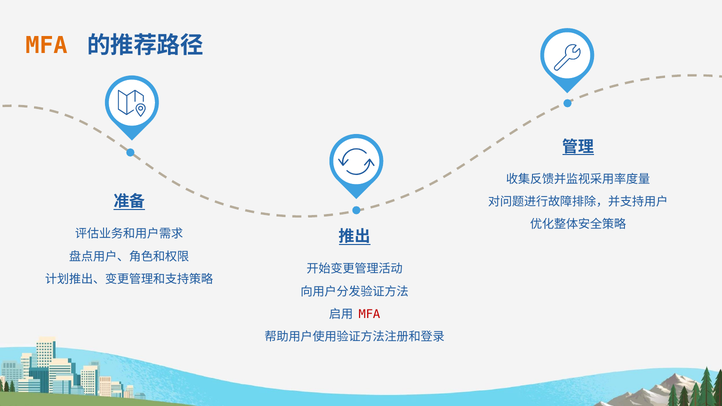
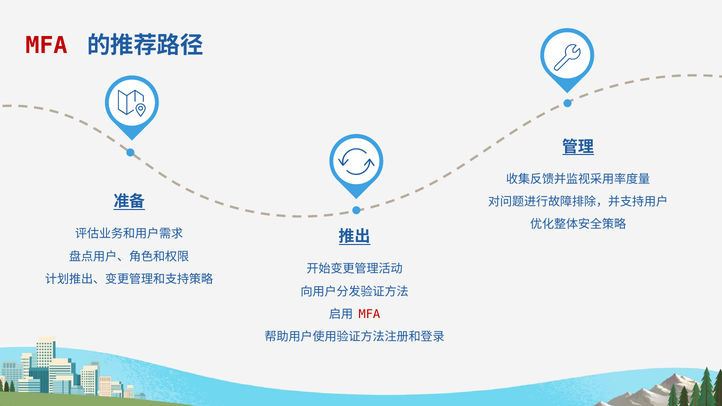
MFA at (46, 46) colour: orange -> red
